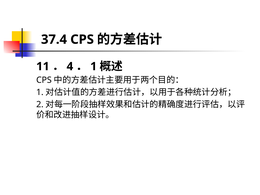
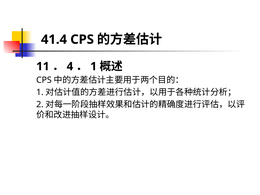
37.4: 37.4 -> 41.4
